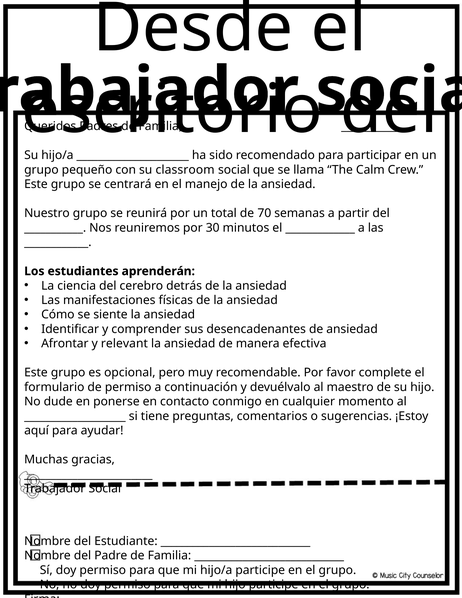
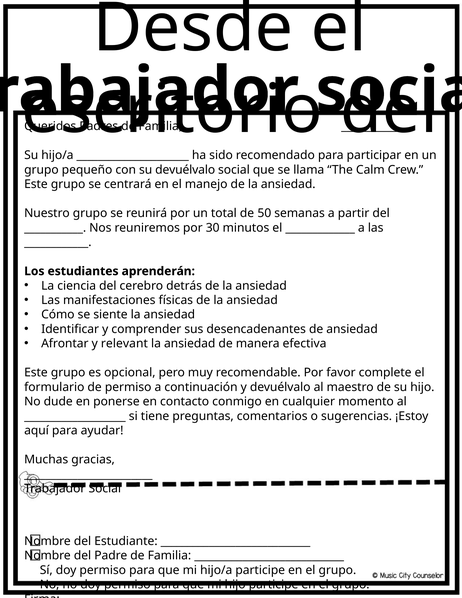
su classroom: classroom -> devuélvalo
70: 70 -> 50
